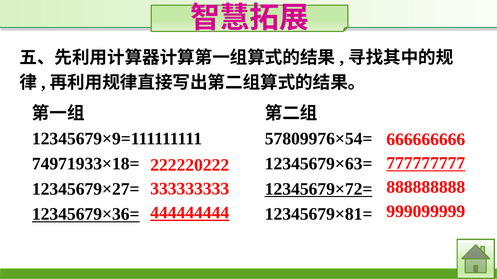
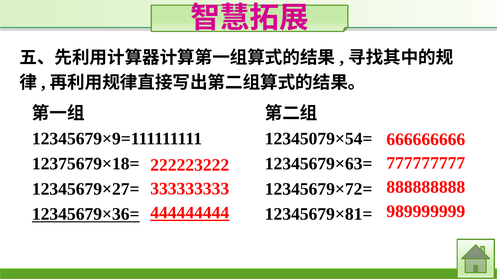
57809976×54=: 57809976×54= -> 12345079×54=
777777777 underline: present -> none
74971933×18=: 74971933×18= -> 12375679×18=
222220222: 222220222 -> 222223222
12345679×72= underline: present -> none
999099999: 999099999 -> 989999999
